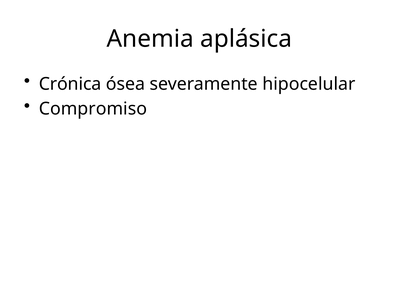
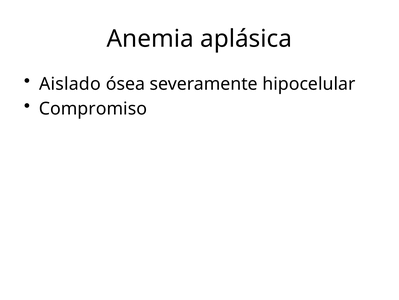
Crónica: Crónica -> Aislado
